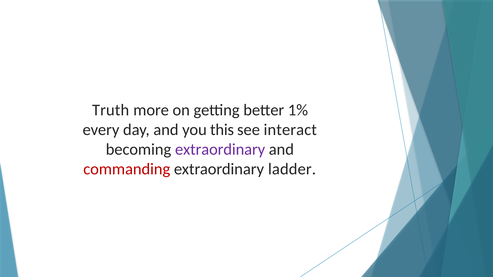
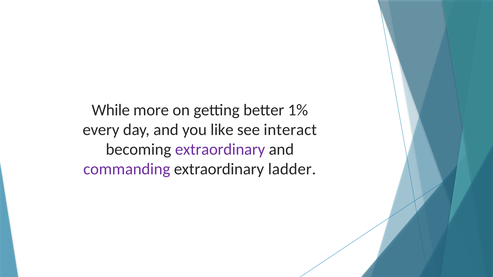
Truth: Truth -> While
this: this -> like
commanding colour: red -> purple
